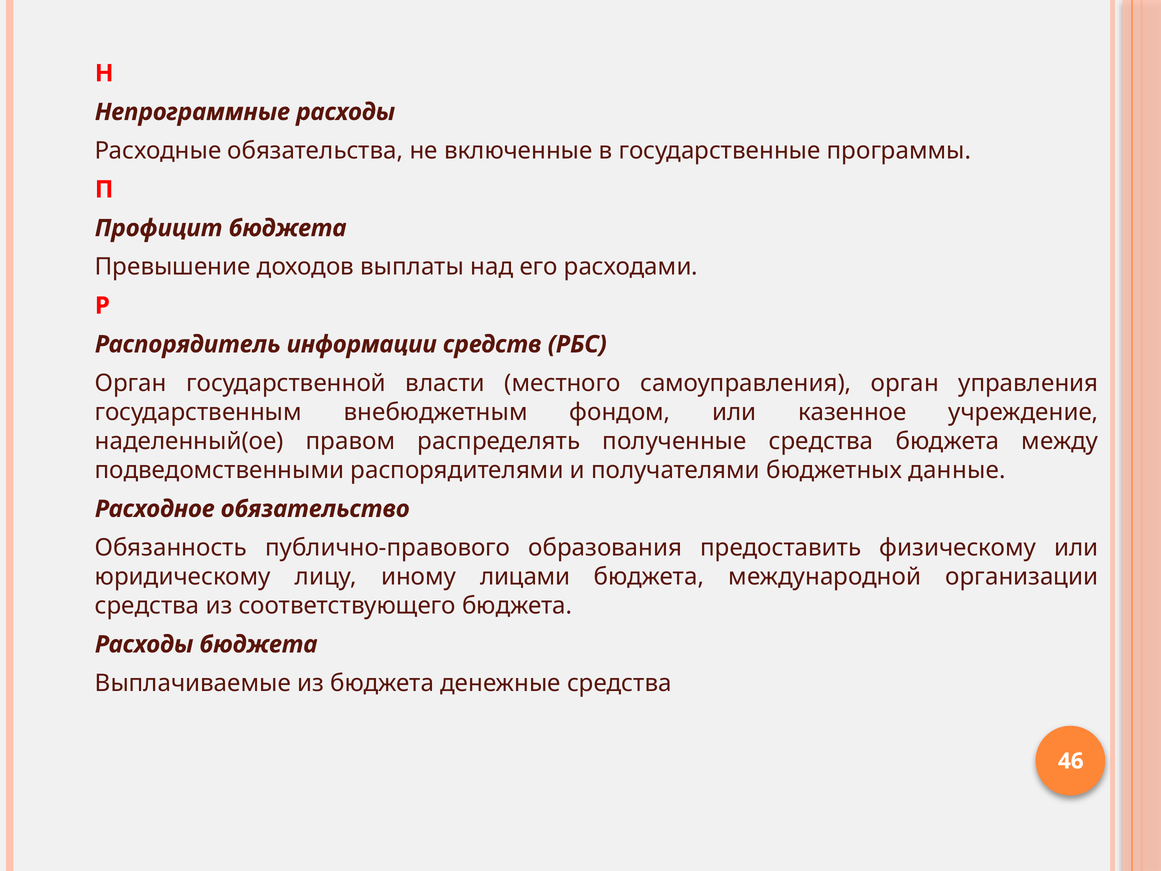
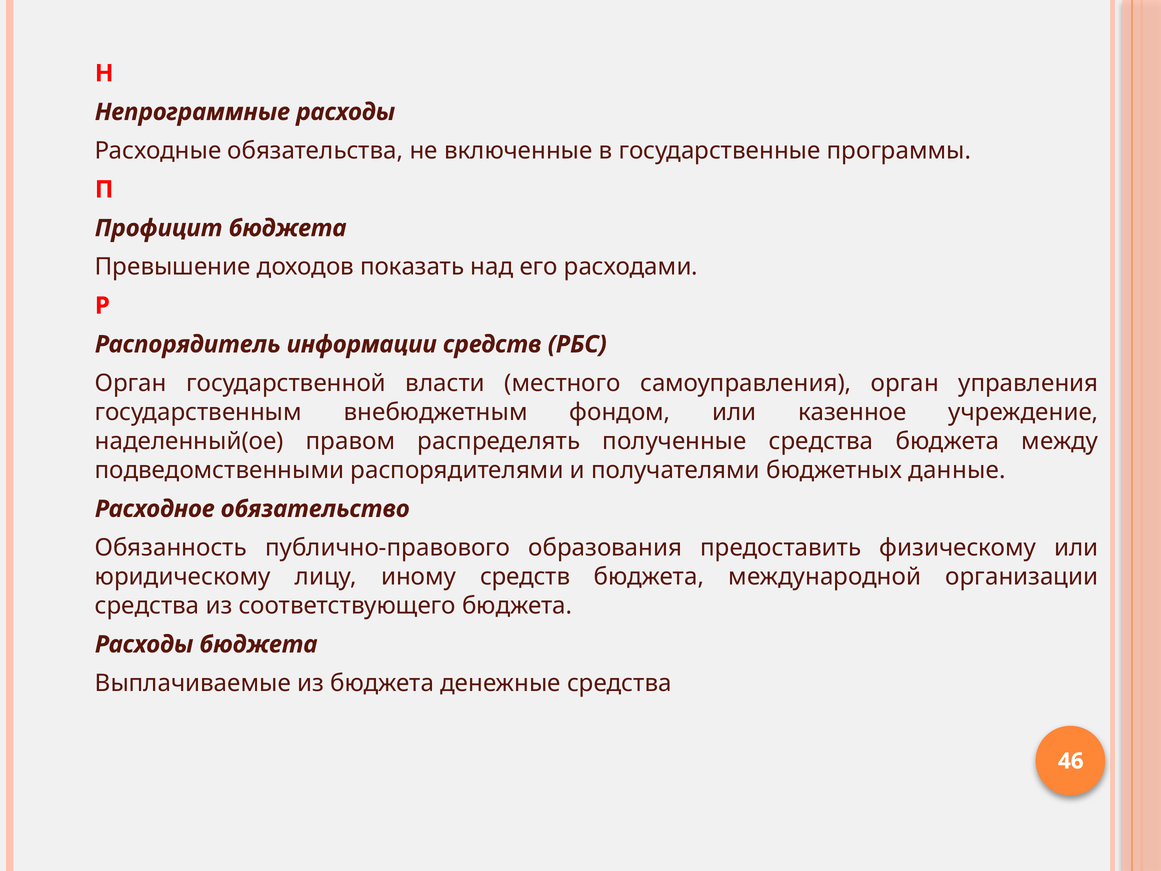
выплаты: выплаты -> показать
иному лицами: лицами -> средств
